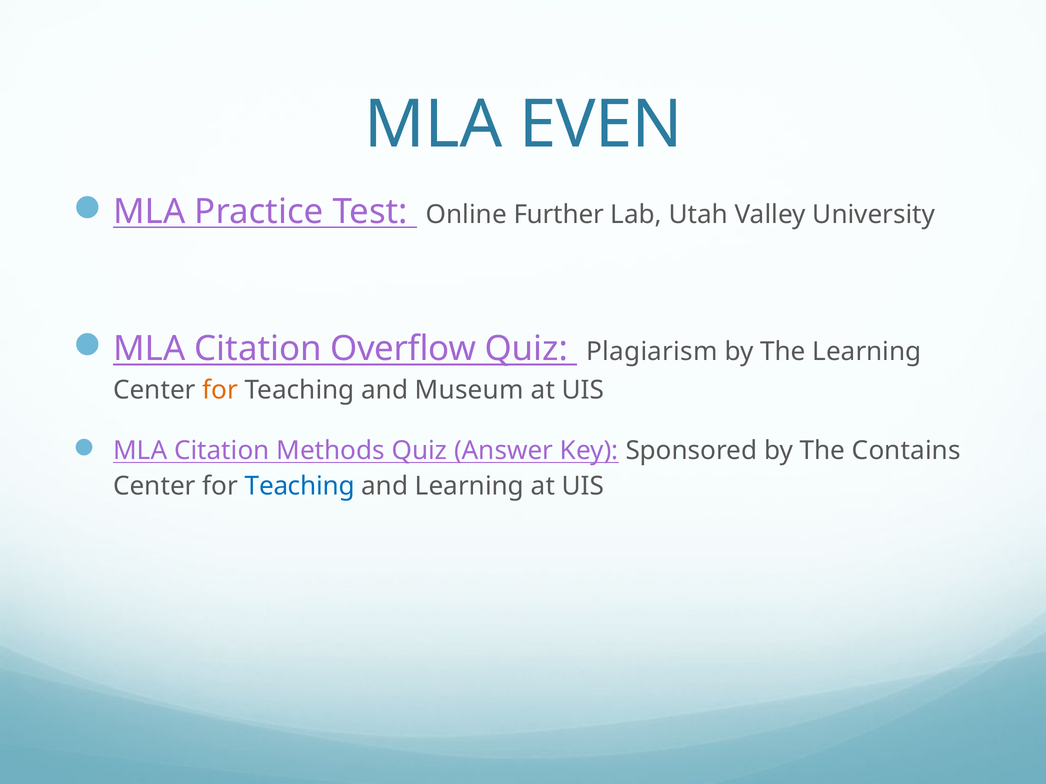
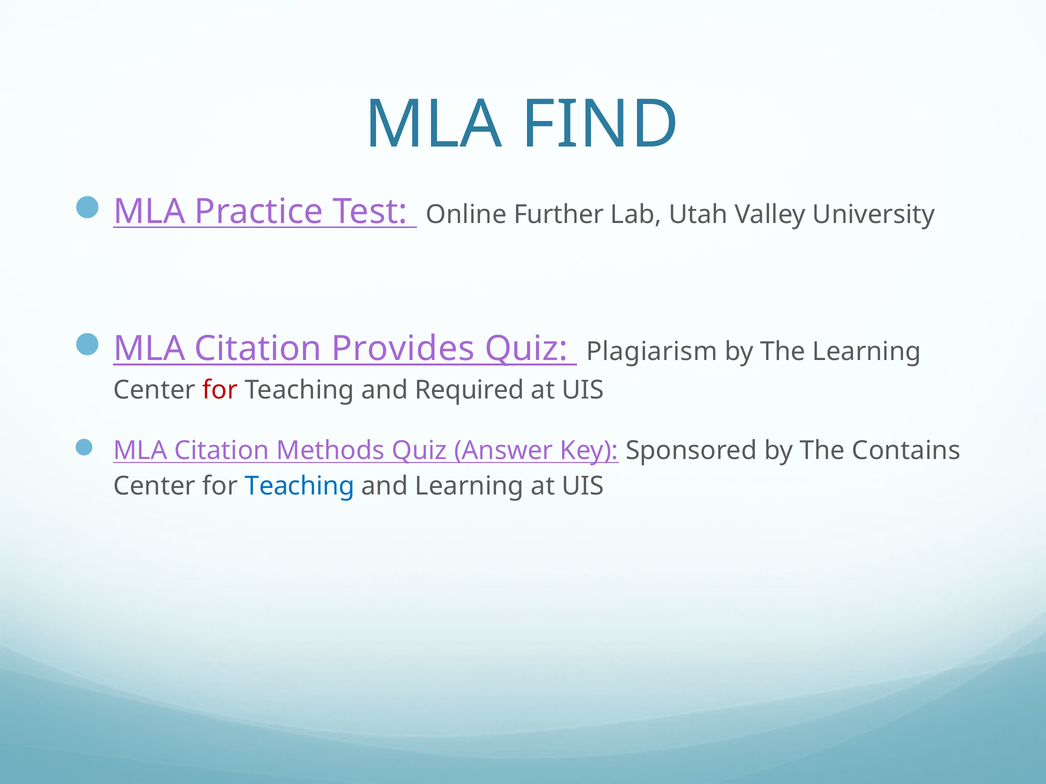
EVEN: EVEN -> FIND
Overflow: Overflow -> Provides
for at (220, 391) colour: orange -> red
Museum: Museum -> Required
